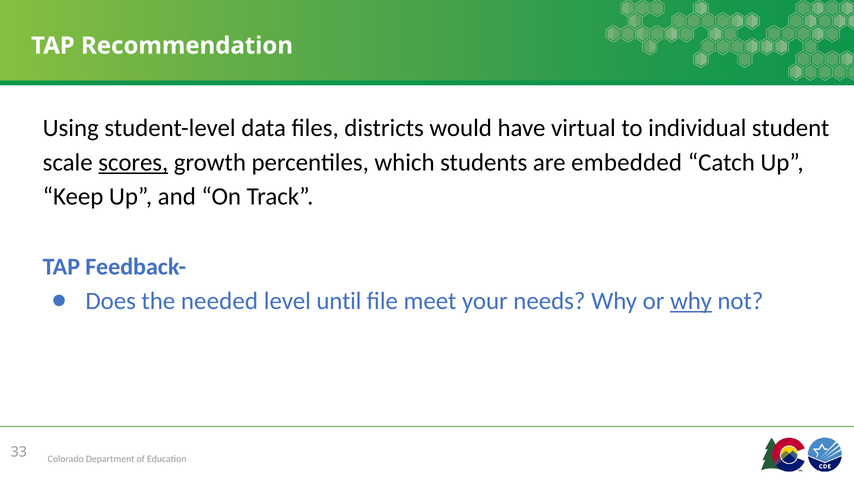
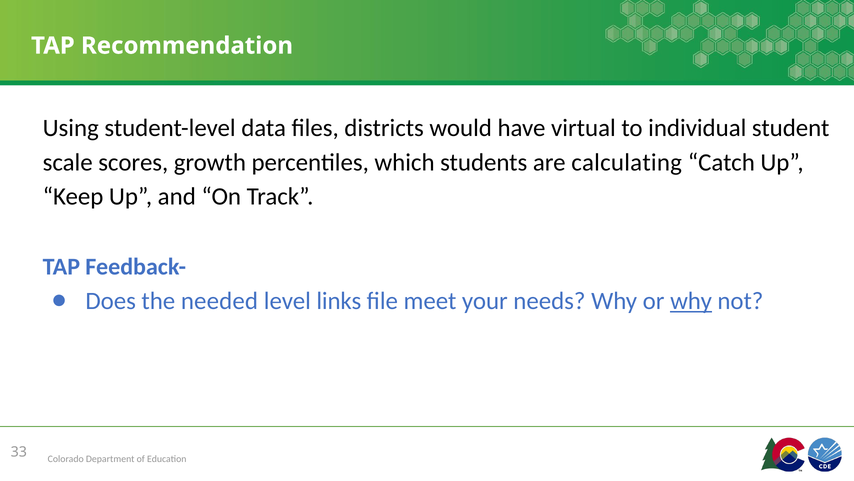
scores underline: present -> none
embedded: embedded -> calculating
until: until -> links
